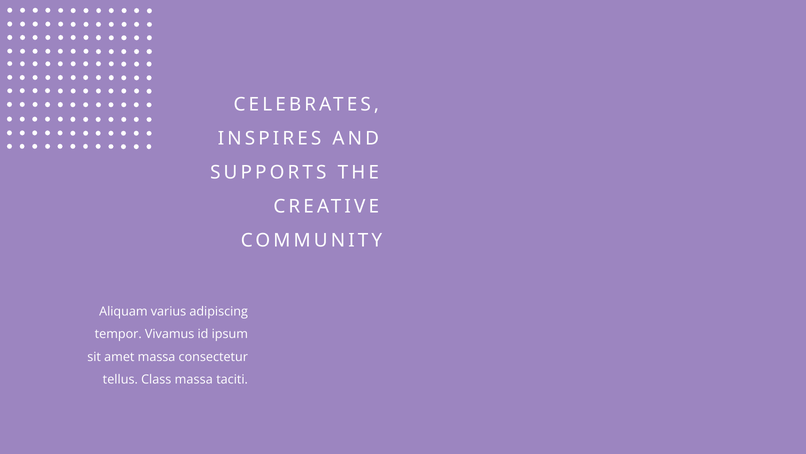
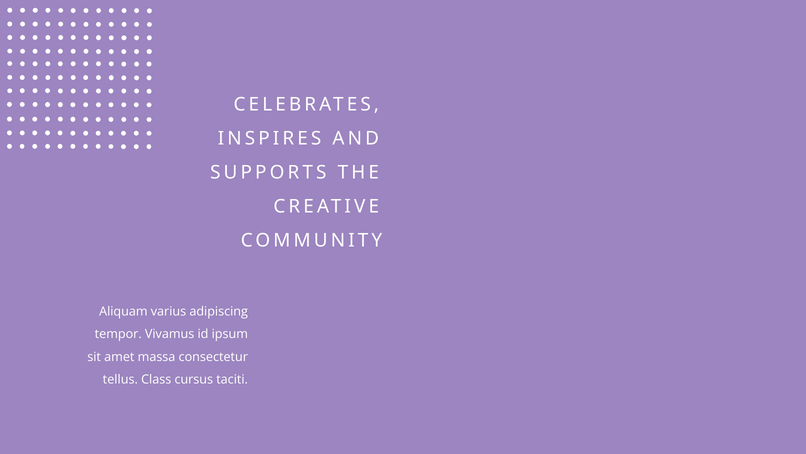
Class massa: massa -> cursus
